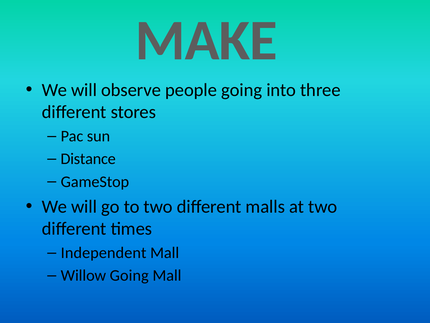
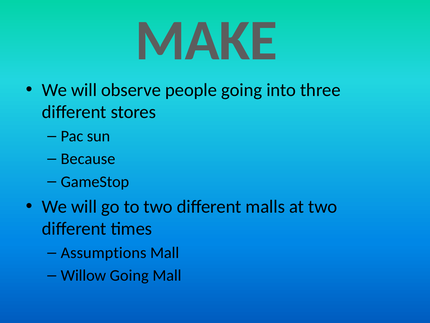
Distance: Distance -> Because
Independent: Independent -> Assumptions
